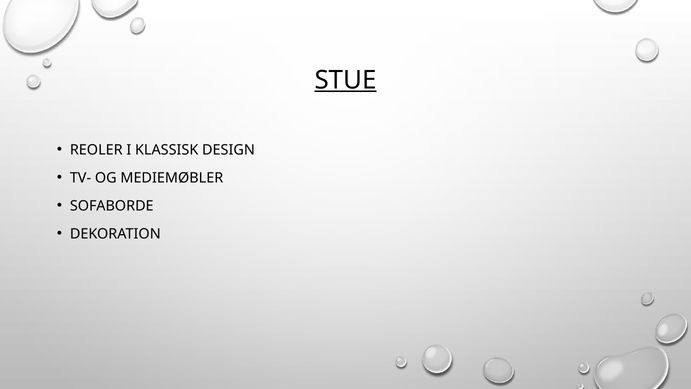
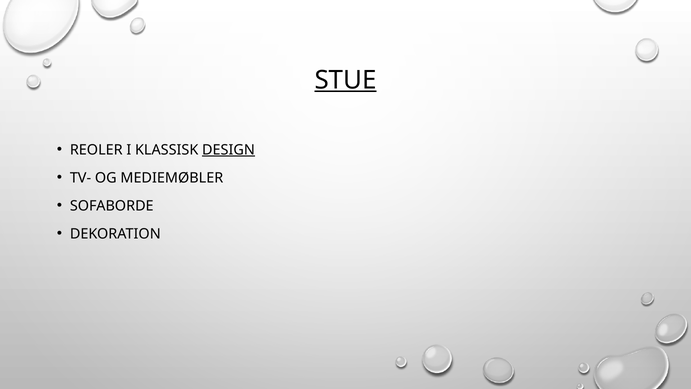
DESIGN underline: none -> present
